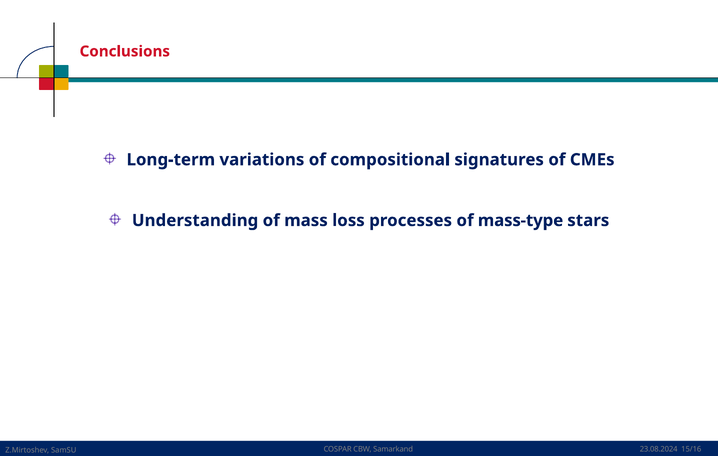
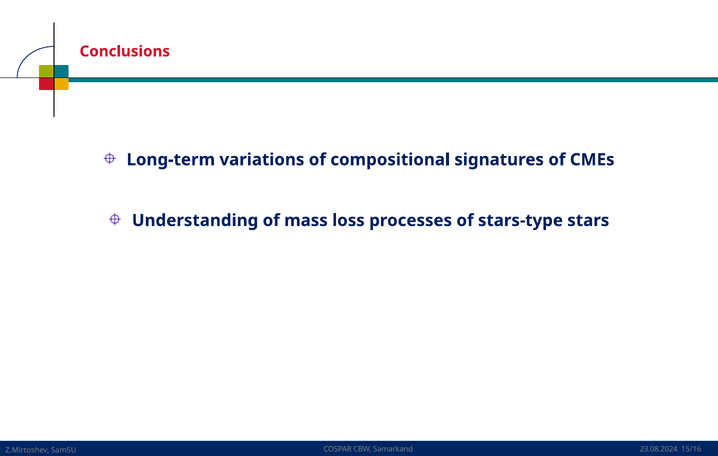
mass-type: mass-type -> stars-type
